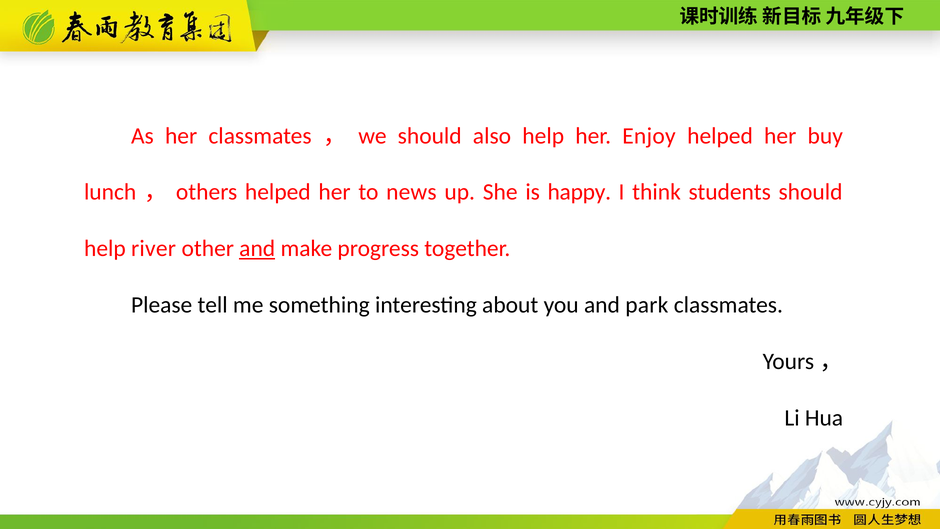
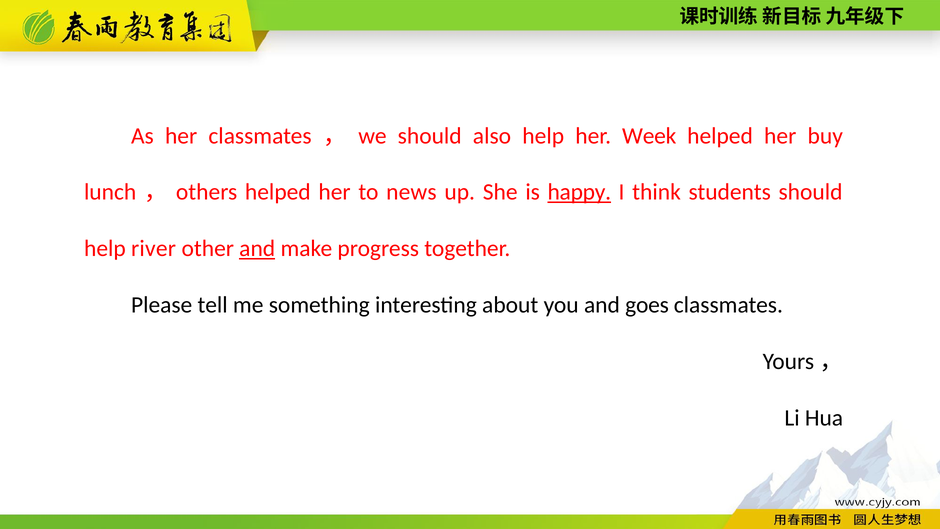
Enjoy: Enjoy -> Week
happy underline: none -> present
park: park -> goes
